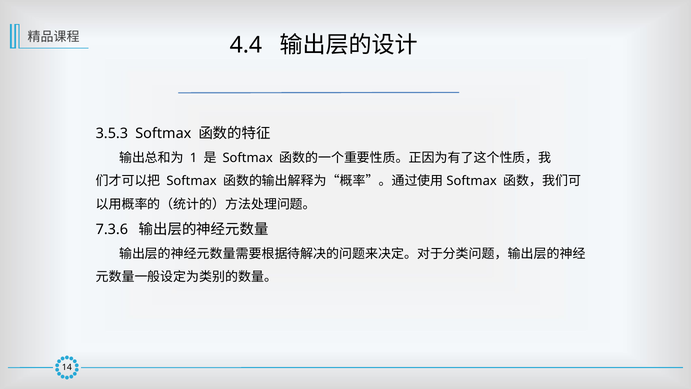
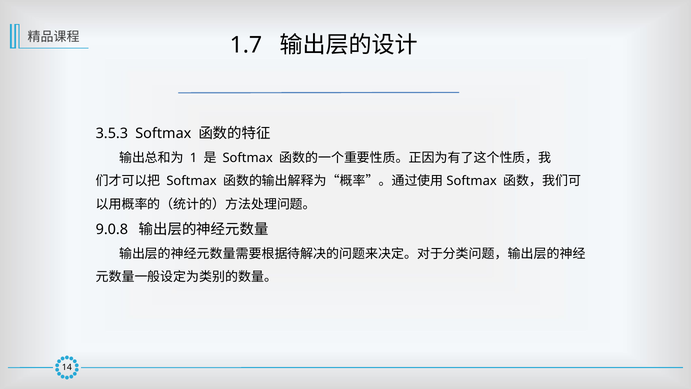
4.4: 4.4 -> 1.7
7.3.6: 7.3.6 -> 9.0.8
